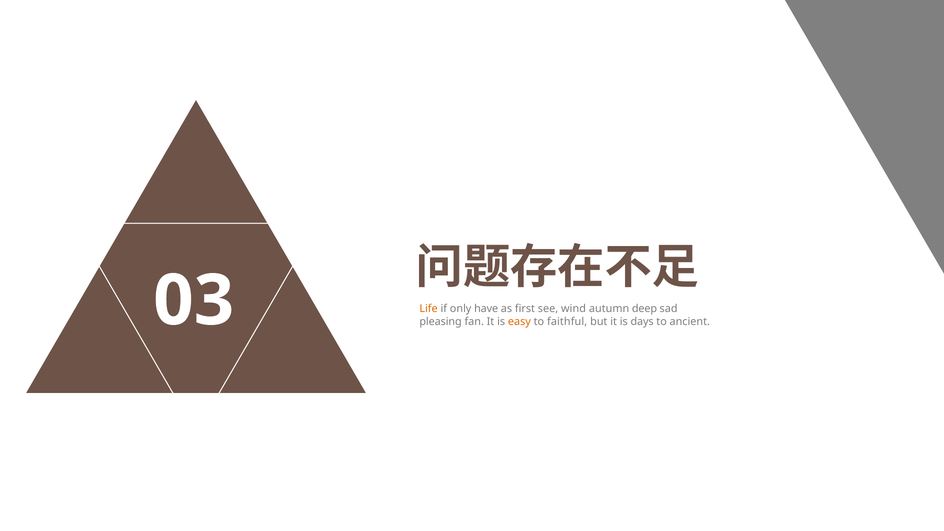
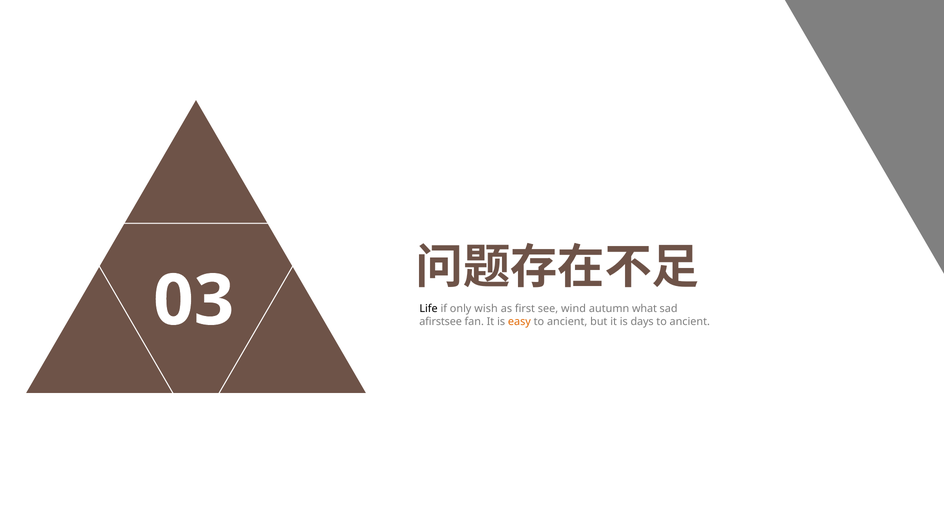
Life colour: orange -> black
have: have -> wish
deep: deep -> what
pleasing: pleasing -> afirstsee
faithful at (567, 322): faithful -> ancient
